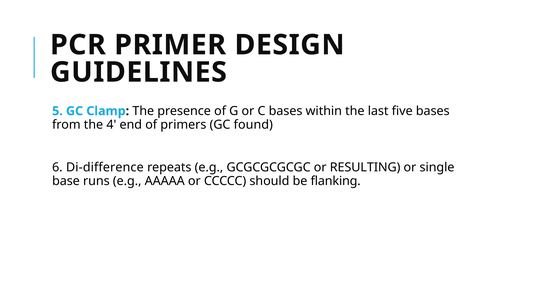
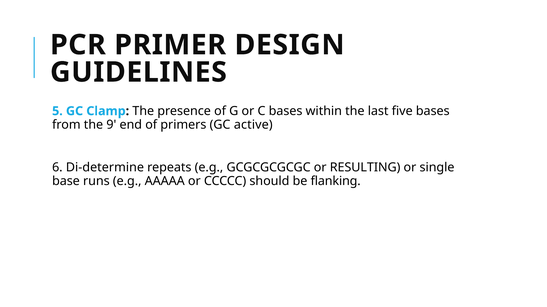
4: 4 -> 9
found: found -> active
Di-difference: Di-difference -> Di-determine
